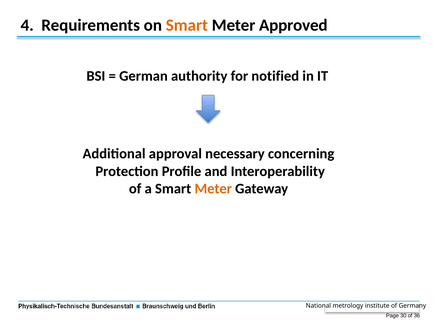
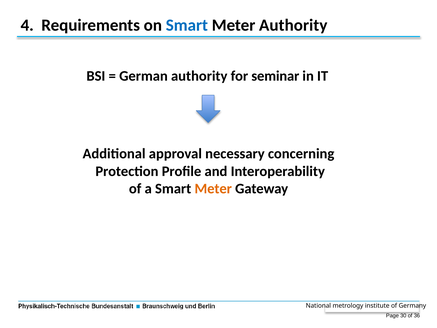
Smart at (187, 25) colour: orange -> blue
Meter Approved: Approved -> Authority
notified: notified -> seminar
